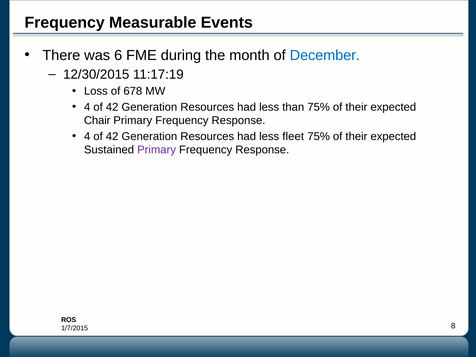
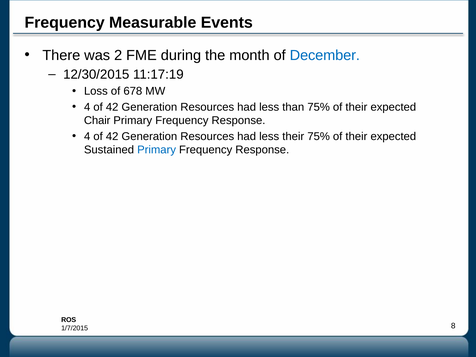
6: 6 -> 2
less fleet: fleet -> their
Primary at (157, 150) colour: purple -> blue
